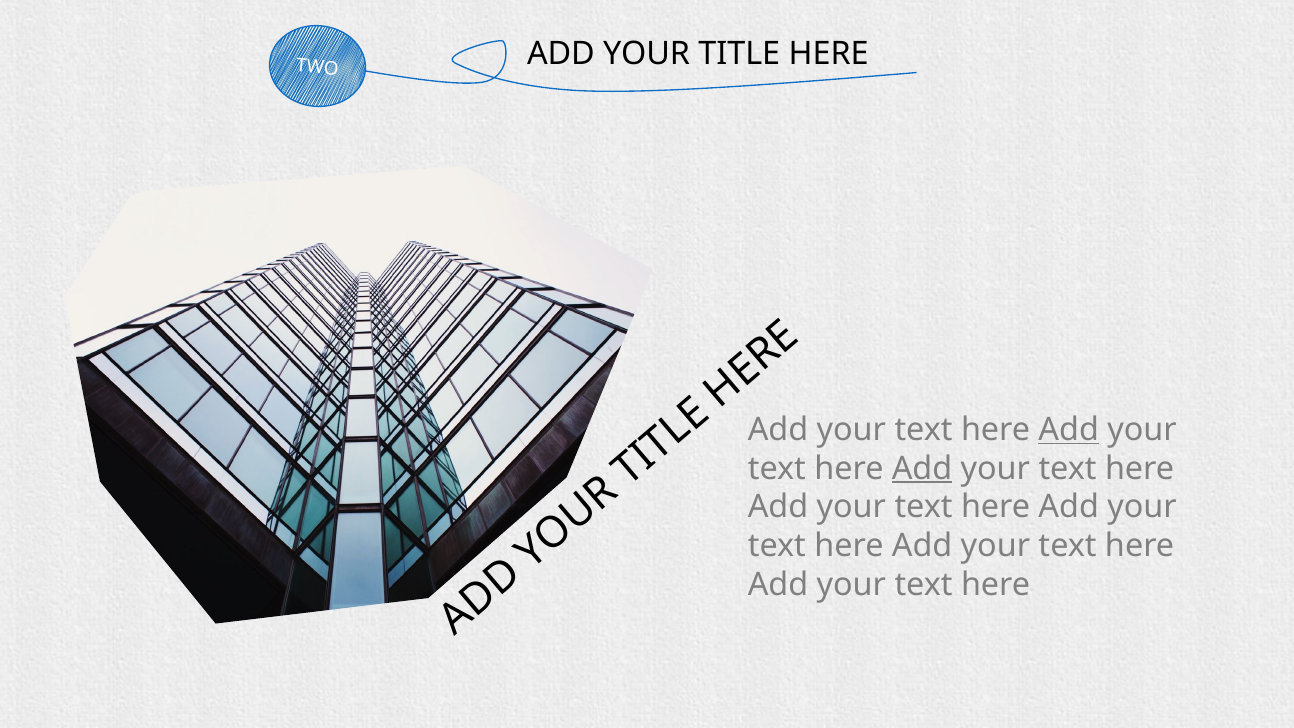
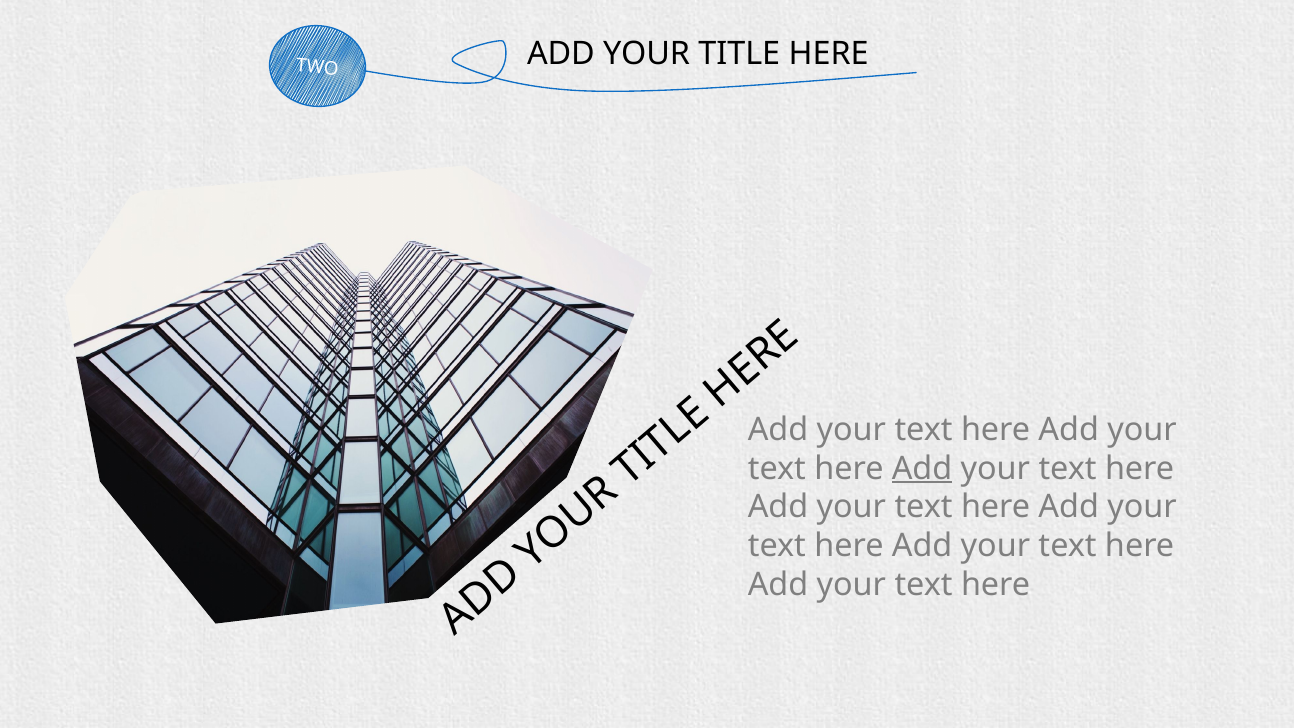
Add at (1069, 429) underline: present -> none
